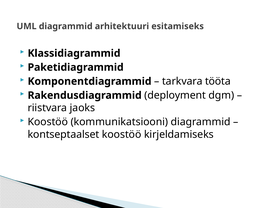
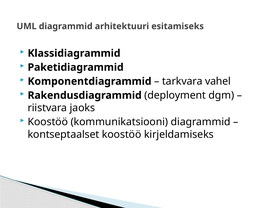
tööta: tööta -> vahel
